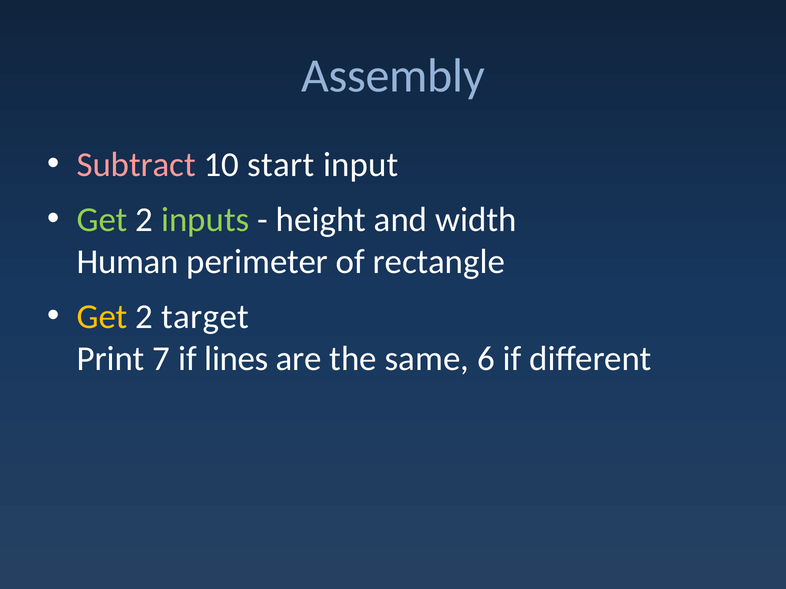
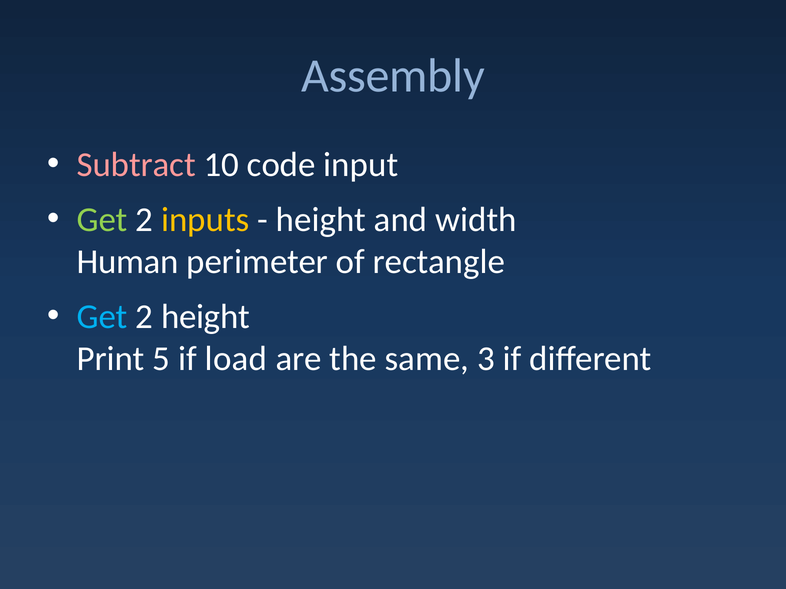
start: start -> code
inputs colour: light green -> yellow
Get at (102, 317) colour: yellow -> light blue
2 target: target -> height
7: 7 -> 5
lines: lines -> load
6: 6 -> 3
